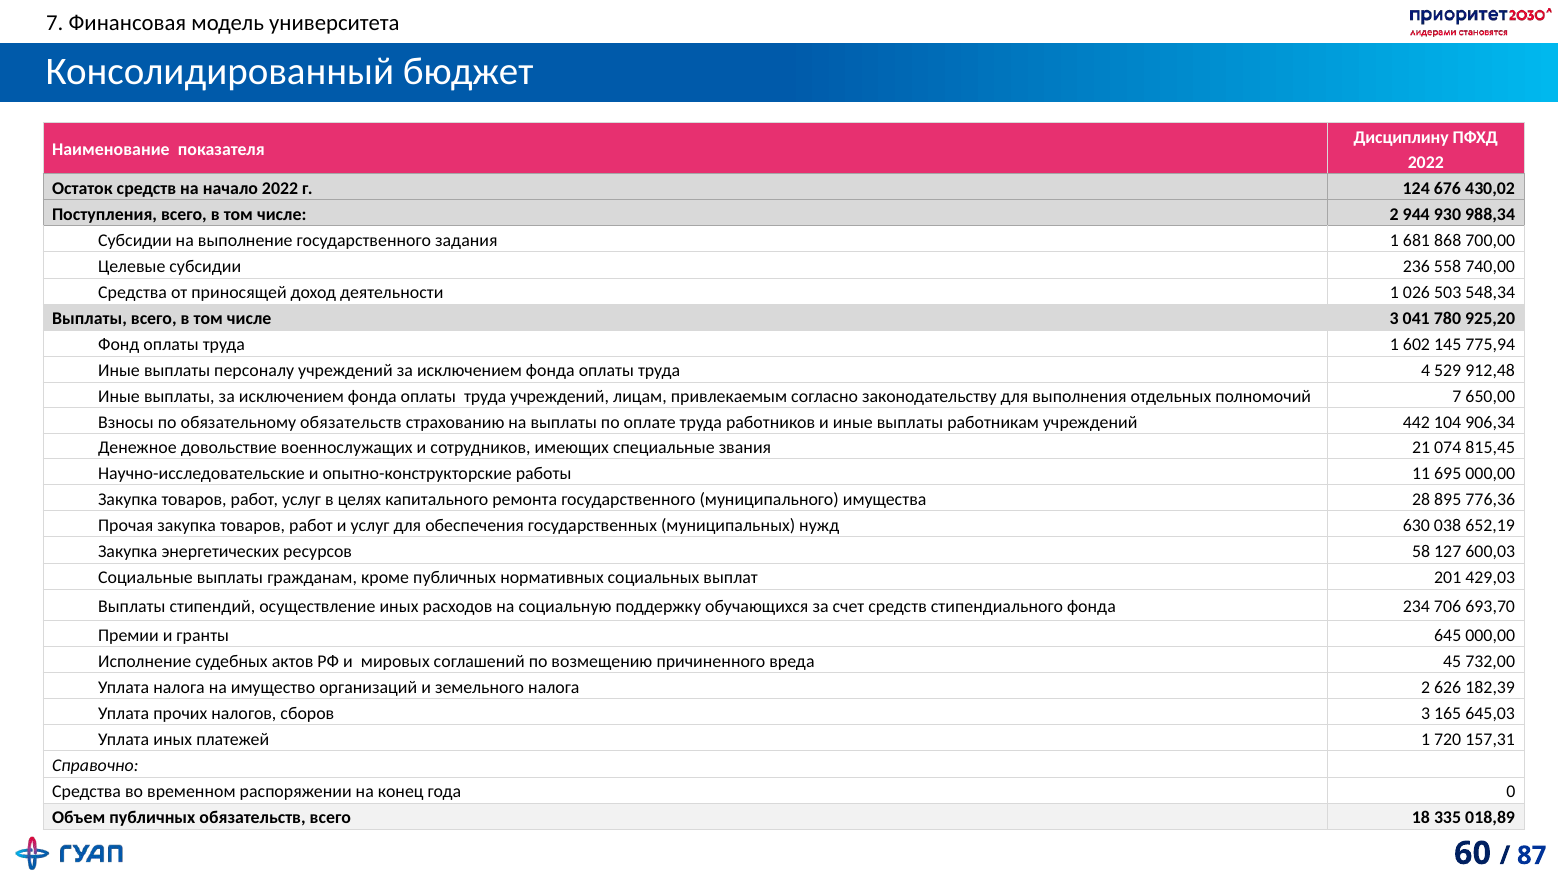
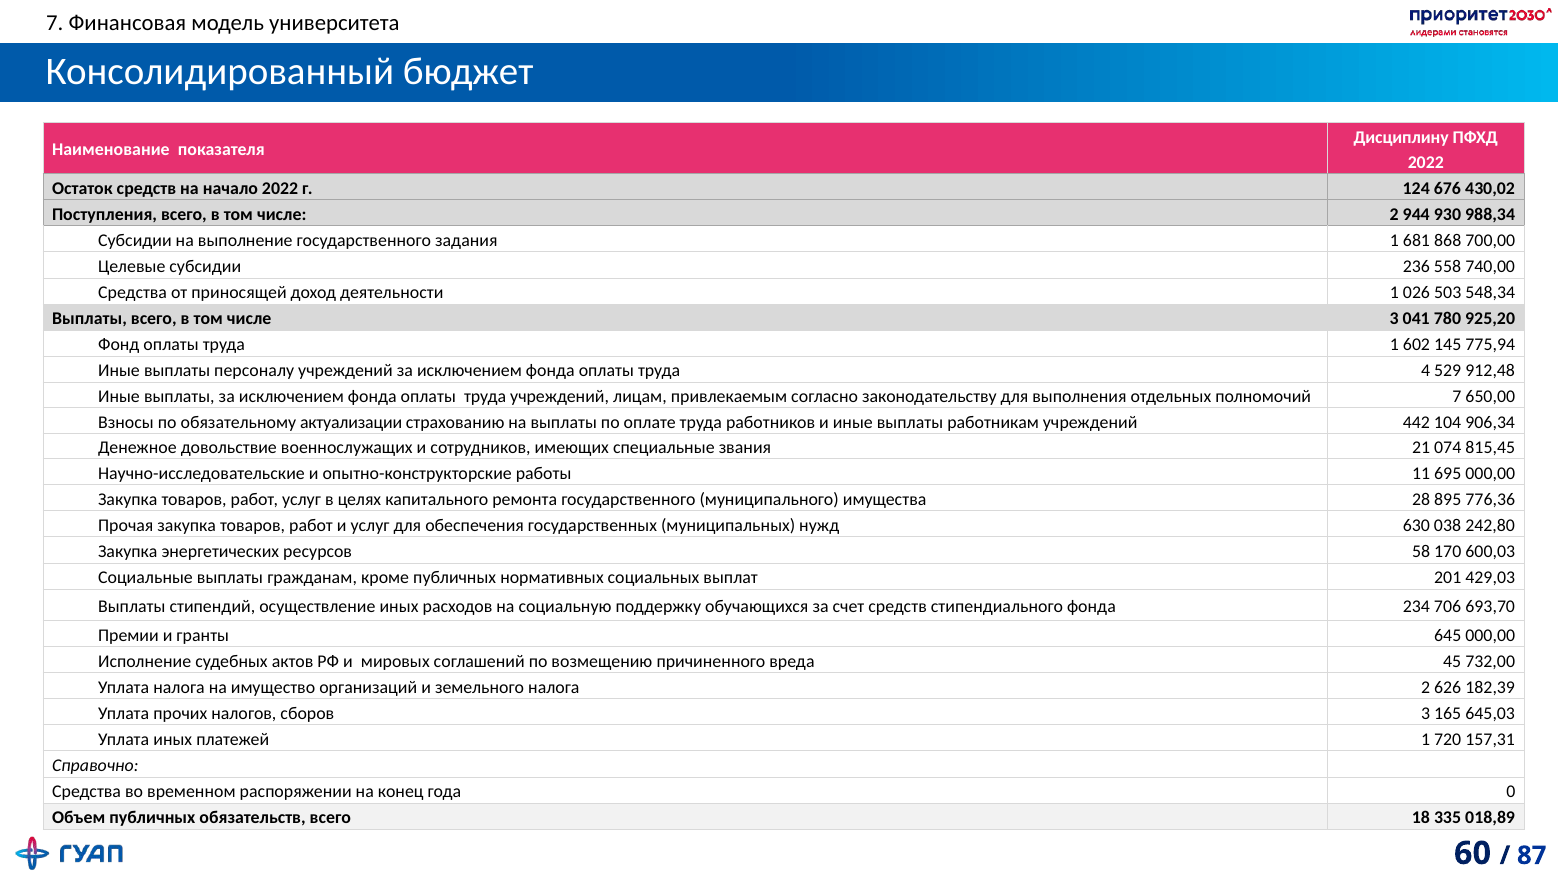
обязательному обязательств: обязательств -> актуализации
652,19: 652,19 -> 242,80
127: 127 -> 170
